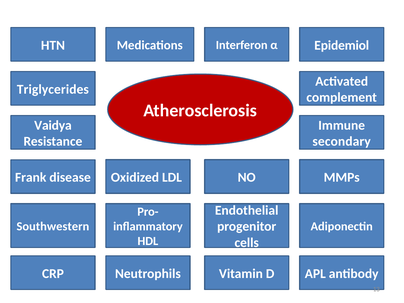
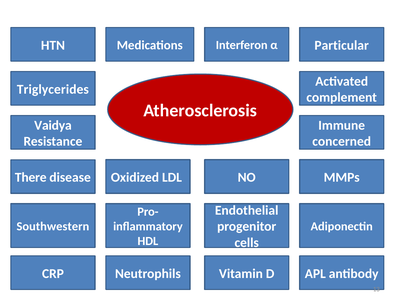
Epidemiol: Epidemiol -> Particular
secondary: secondary -> concerned
Frank: Frank -> There
